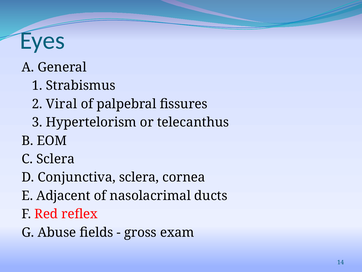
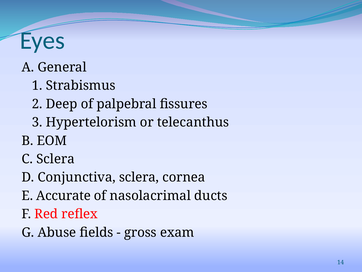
Viral: Viral -> Deep
Adjacent: Adjacent -> Accurate
